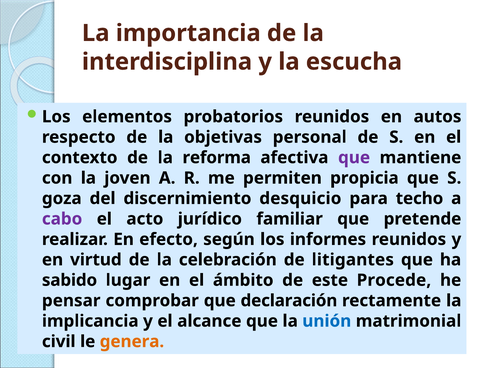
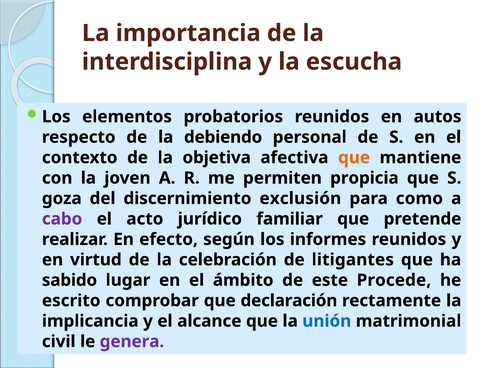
objetivas: objetivas -> debiendo
reforma: reforma -> objetiva
que at (354, 158) colour: purple -> orange
desquicio: desquicio -> exclusión
techo: techo -> como
pensar: pensar -> escrito
genera colour: orange -> purple
